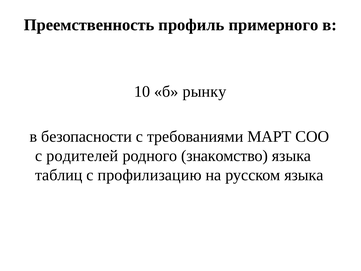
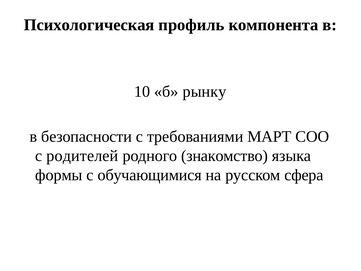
Преемственность: Преемственность -> Психологическая
примерного: примерного -> компонента
таблиц: таблиц -> формы
профилизацию: профилизацию -> обучающимися
русском языка: языка -> сфера
